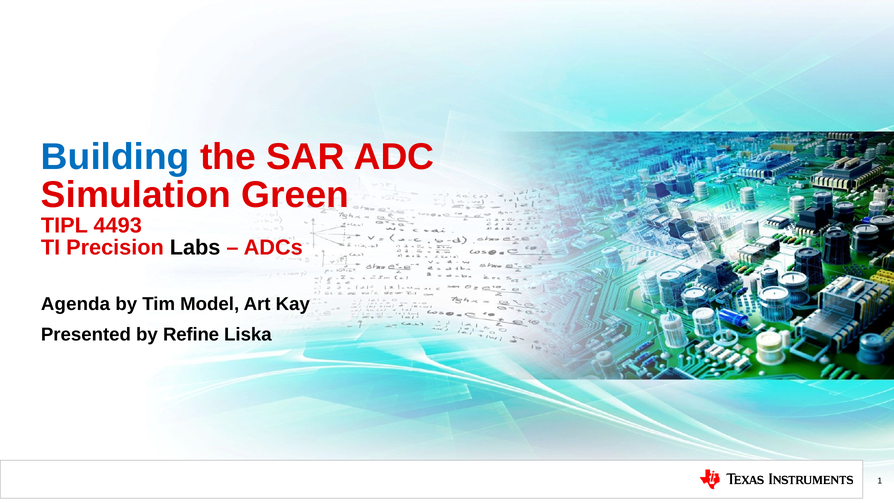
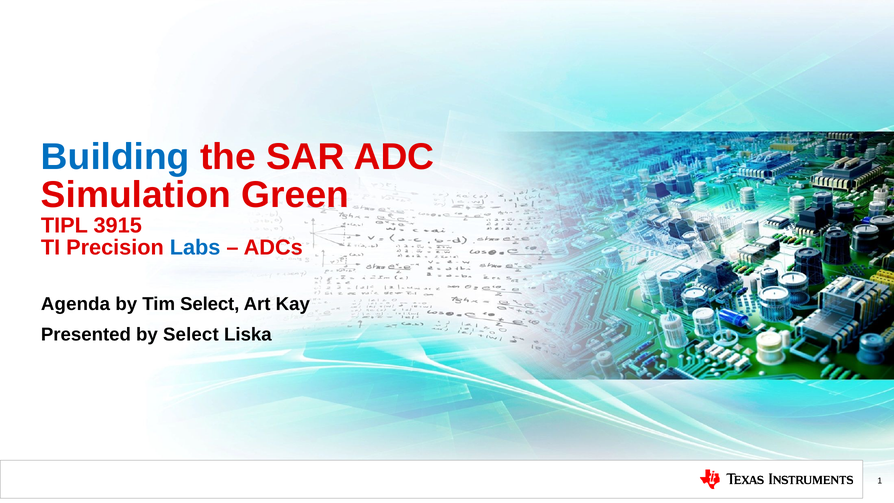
4493: 4493 -> 3915
Labs colour: black -> blue
Tim Model: Model -> Select
by Refine: Refine -> Select
